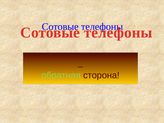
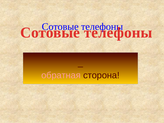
обратная colour: light green -> pink
